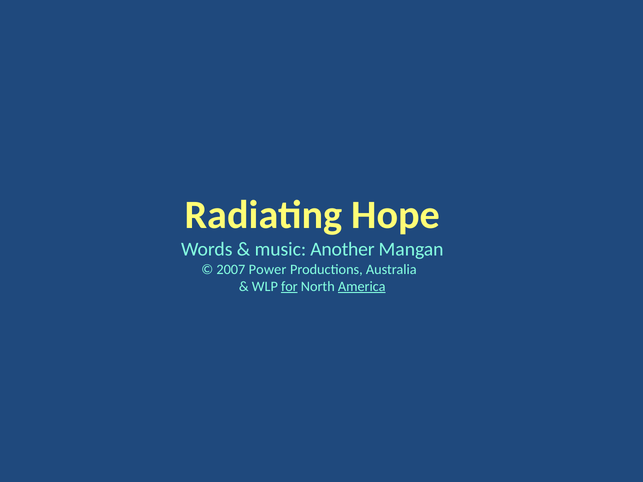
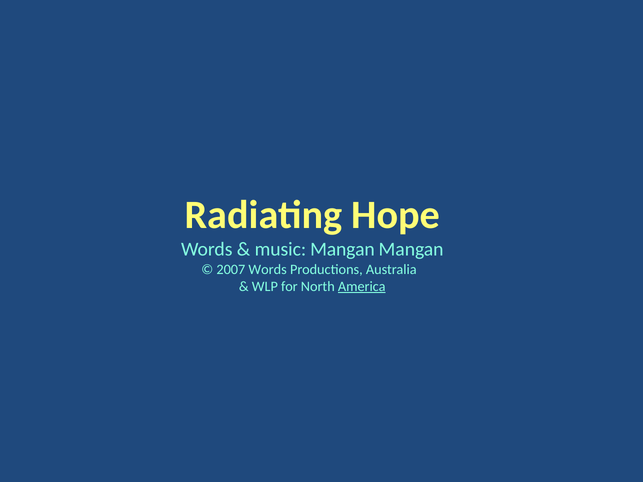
music Another: Another -> Mangan
2007 Power: Power -> Words
for underline: present -> none
